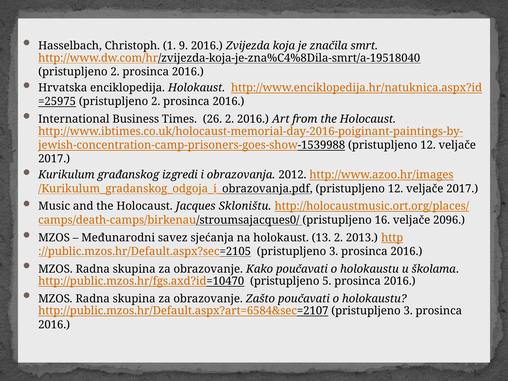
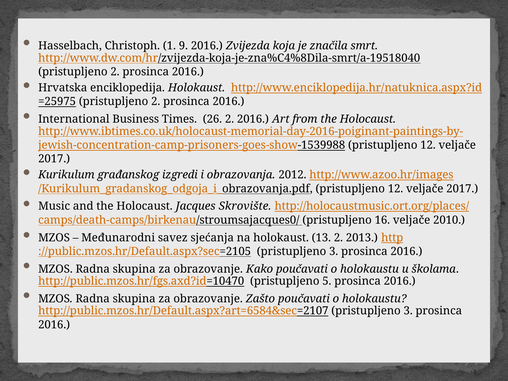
Skloništu: Skloništu -> Skrovište
2096: 2096 -> 2010
